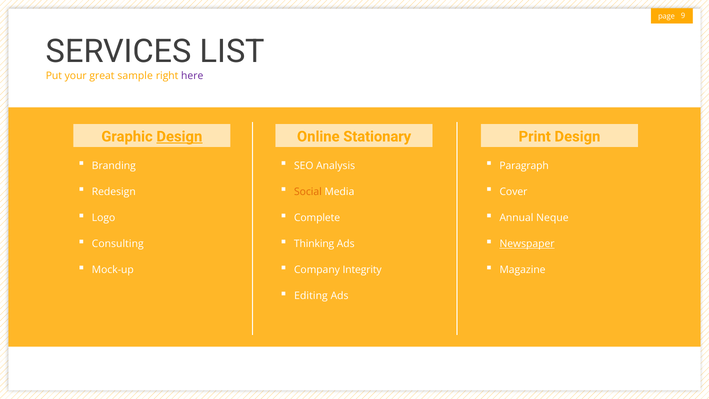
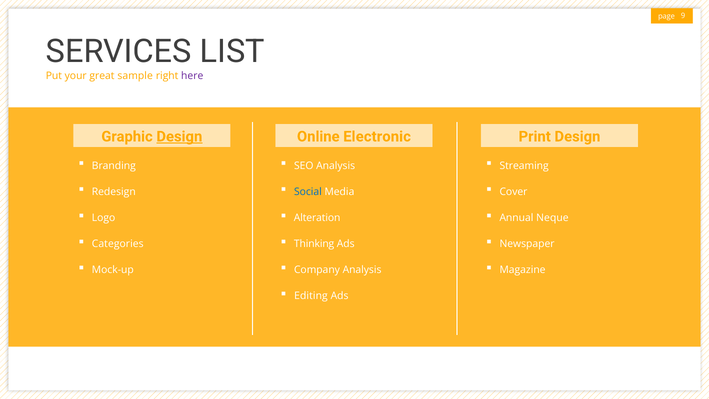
Stationary: Stationary -> Electronic
Paragraph: Paragraph -> Streaming
Social colour: orange -> blue
Complete: Complete -> Alteration
Consulting: Consulting -> Categories
Newspaper underline: present -> none
Company Integrity: Integrity -> Analysis
